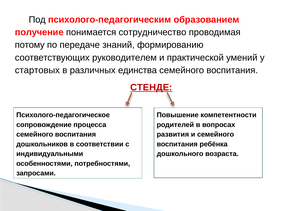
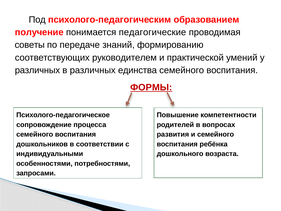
сотрудничество: сотрудничество -> педагогические
потому: потому -> советы
стартовых at (37, 70): стартовых -> различных
СТЕНДЕ: СТЕНДЕ -> ФОРМЫ
